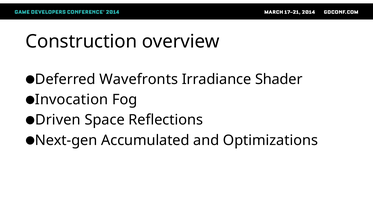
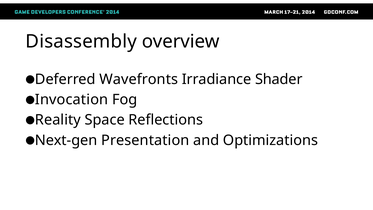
Construction: Construction -> Disassembly
Driven: Driven -> Reality
Accumulated: Accumulated -> Presentation
